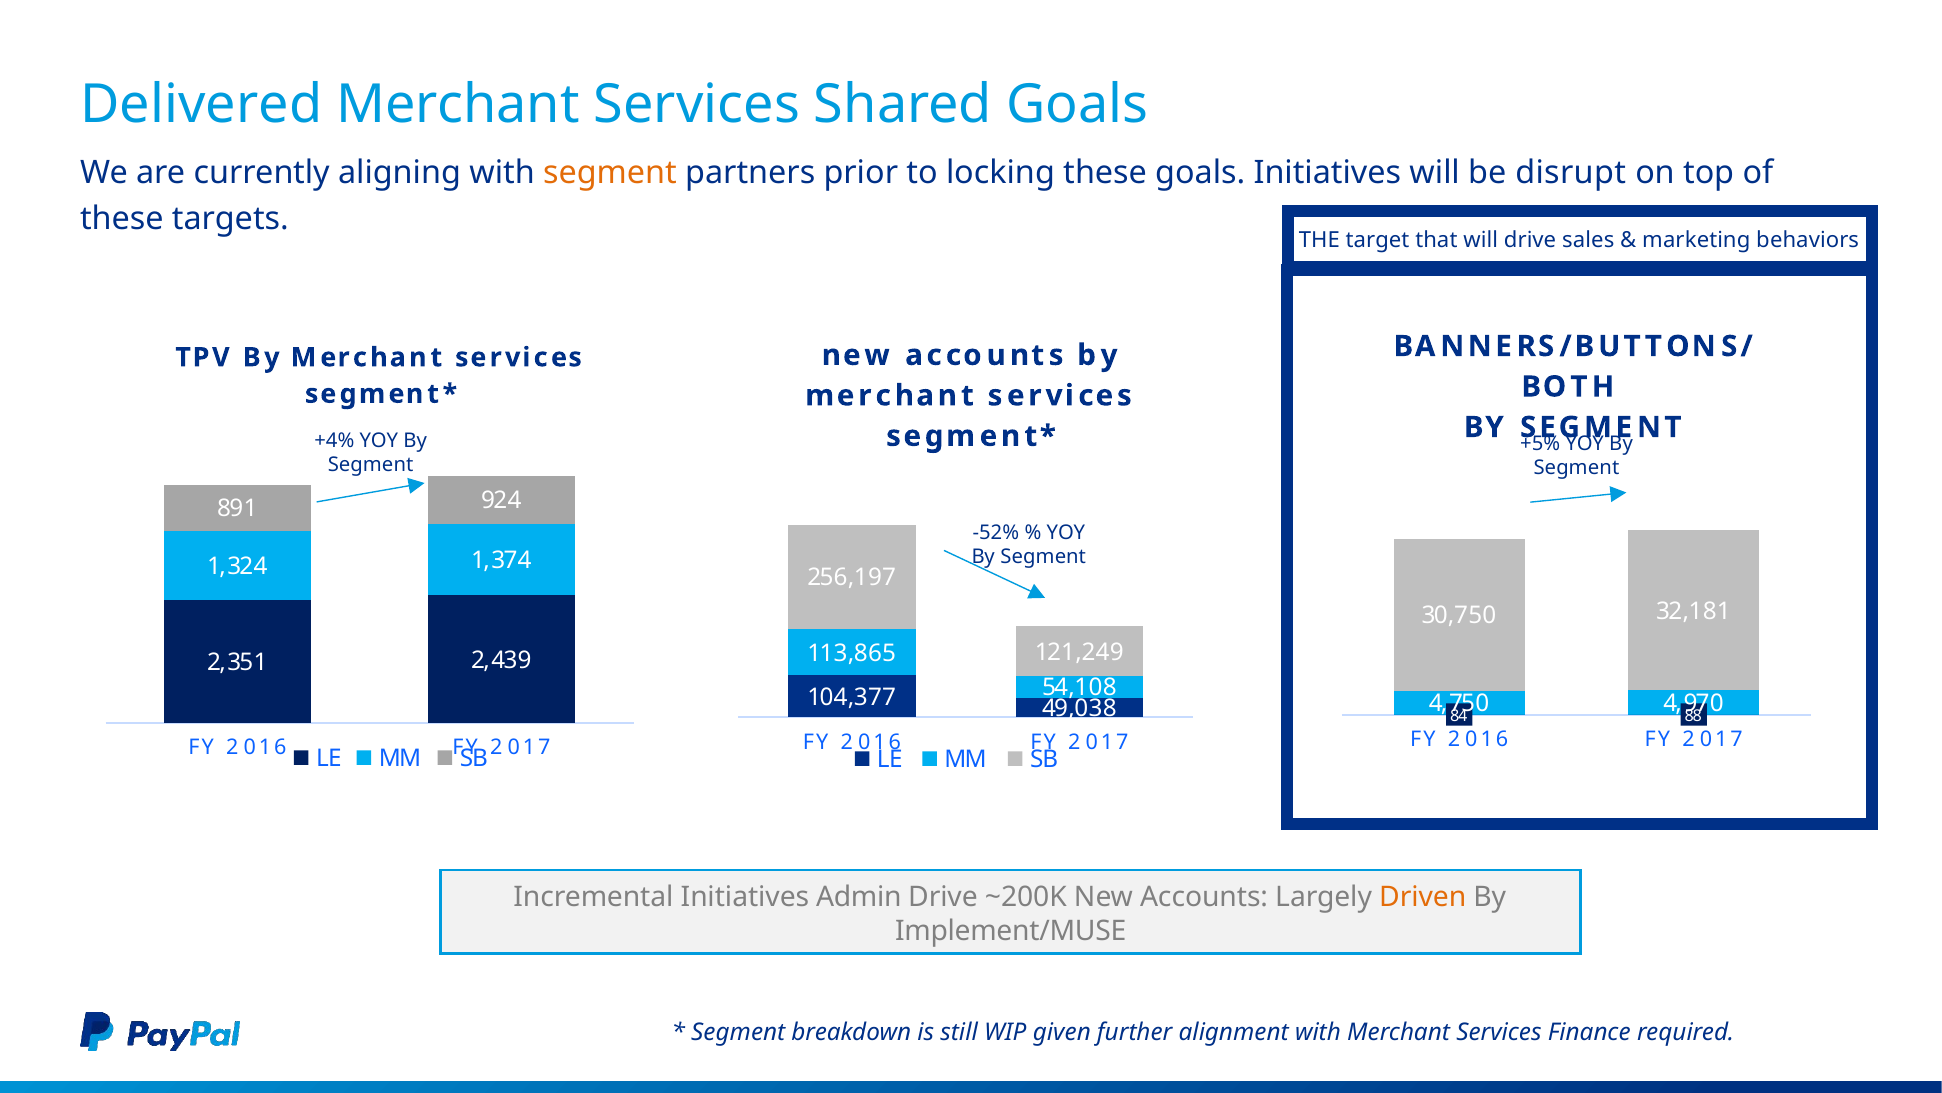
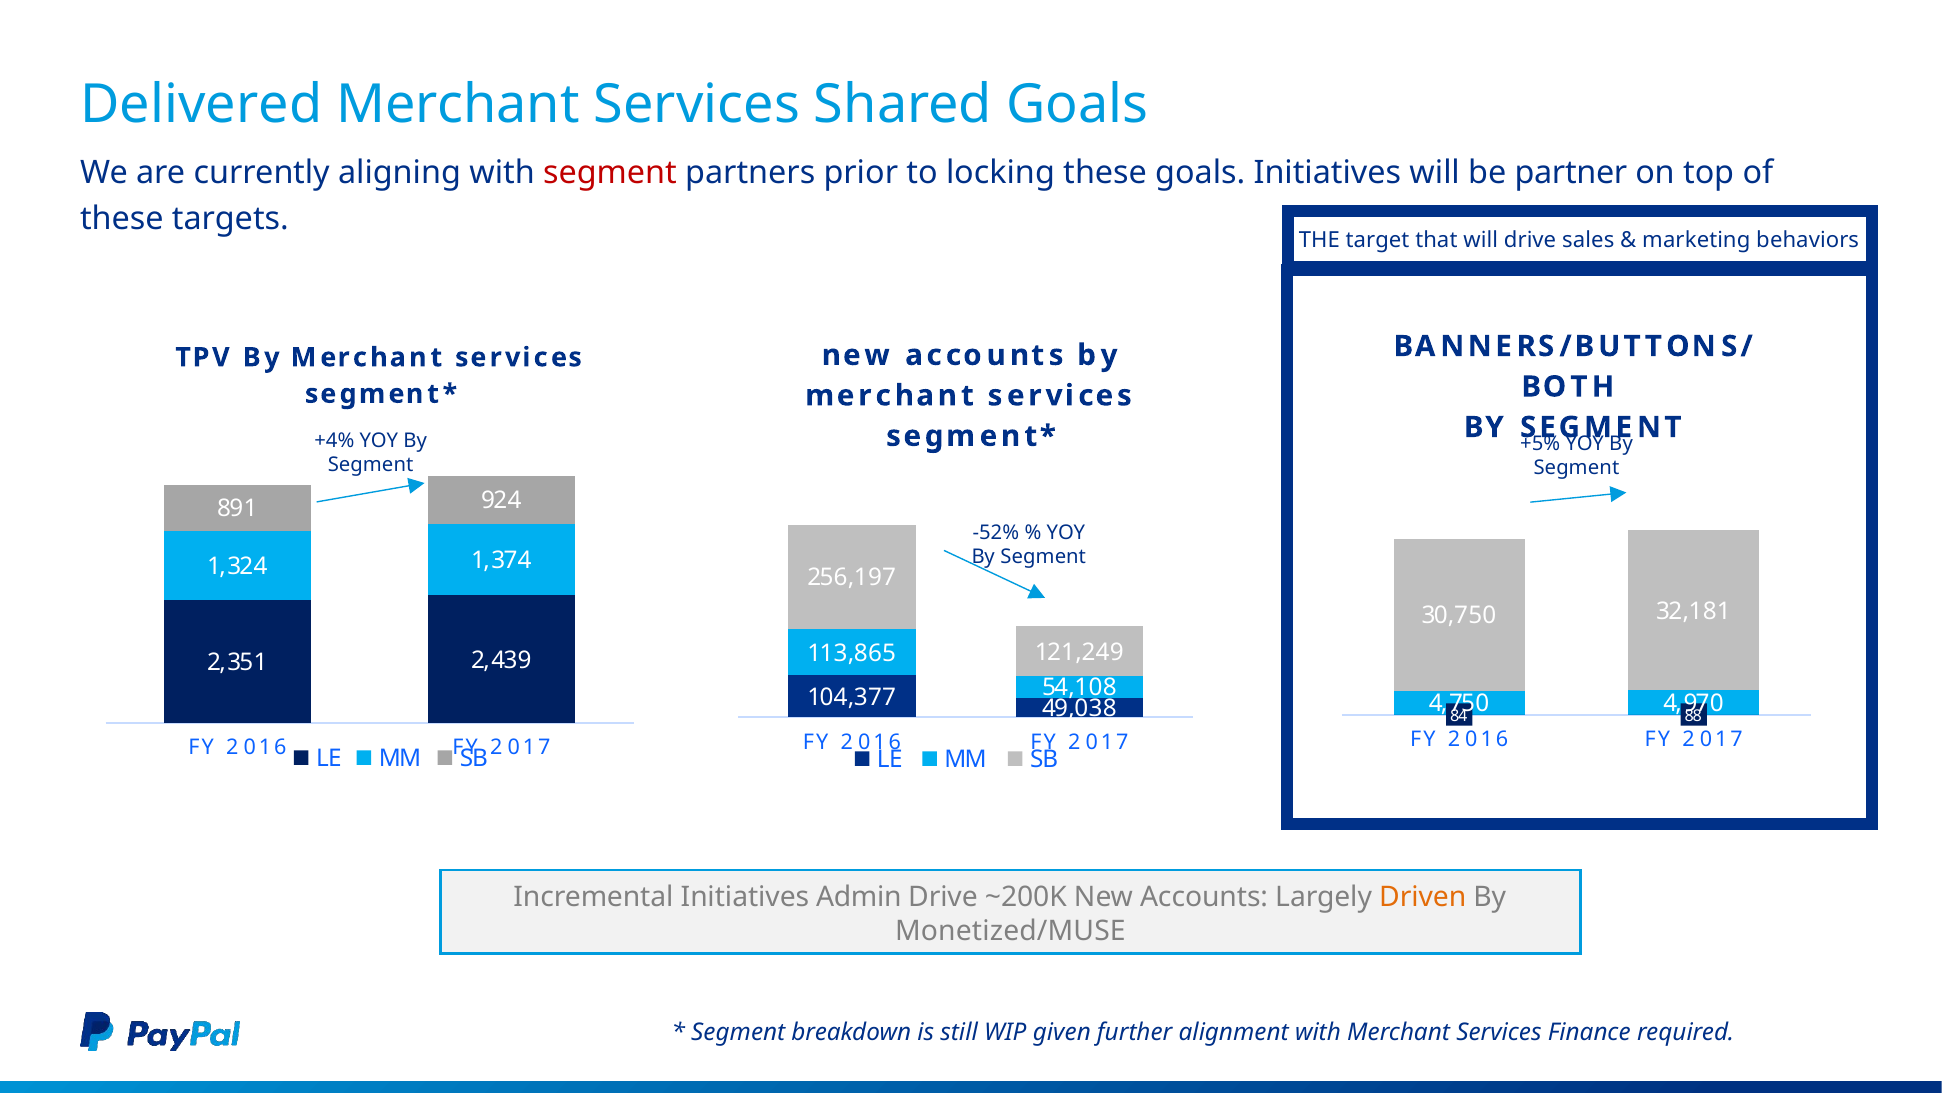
segment at (610, 172) colour: orange -> red
disrupt: disrupt -> partner
Implement/MUSE: Implement/MUSE -> Monetized/MUSE
